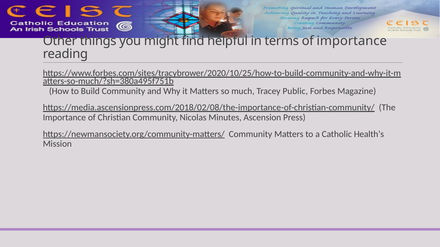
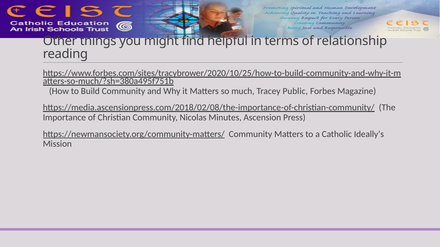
of importance: importance -> relationship
Health’s: Health’s -> Ideally’s
